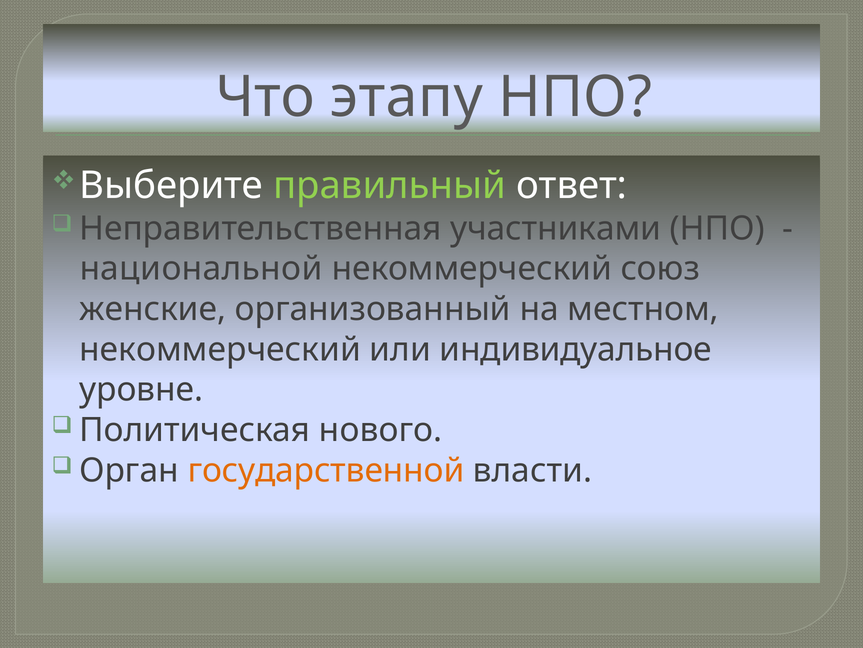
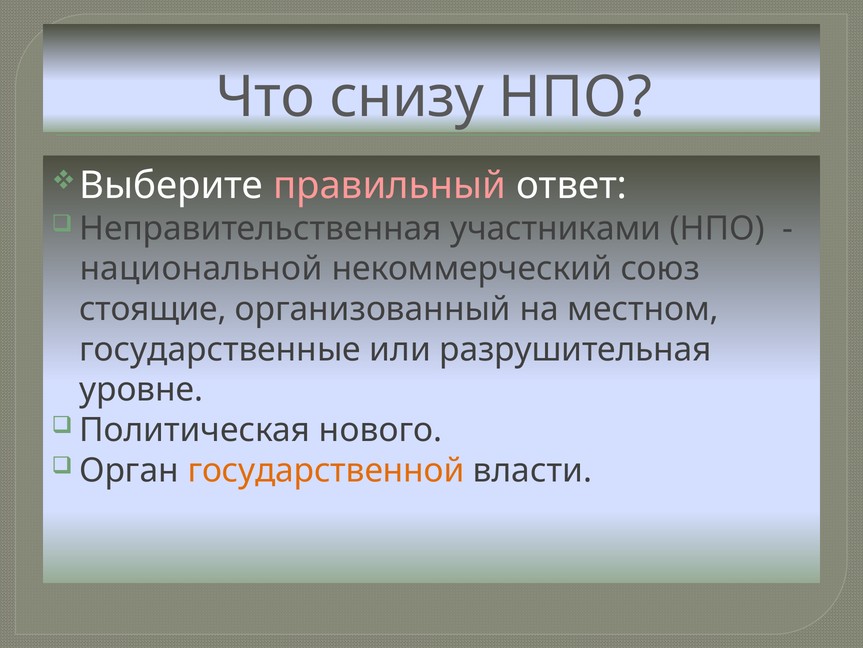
этапу: этапу -> снизу
правильный colour: light green -> pink
женские: женские -> стоящие
некоммерческий at (220, 349): некоммерческий -> государственные
индивидуальное: индивидуальное -> разрушительная
